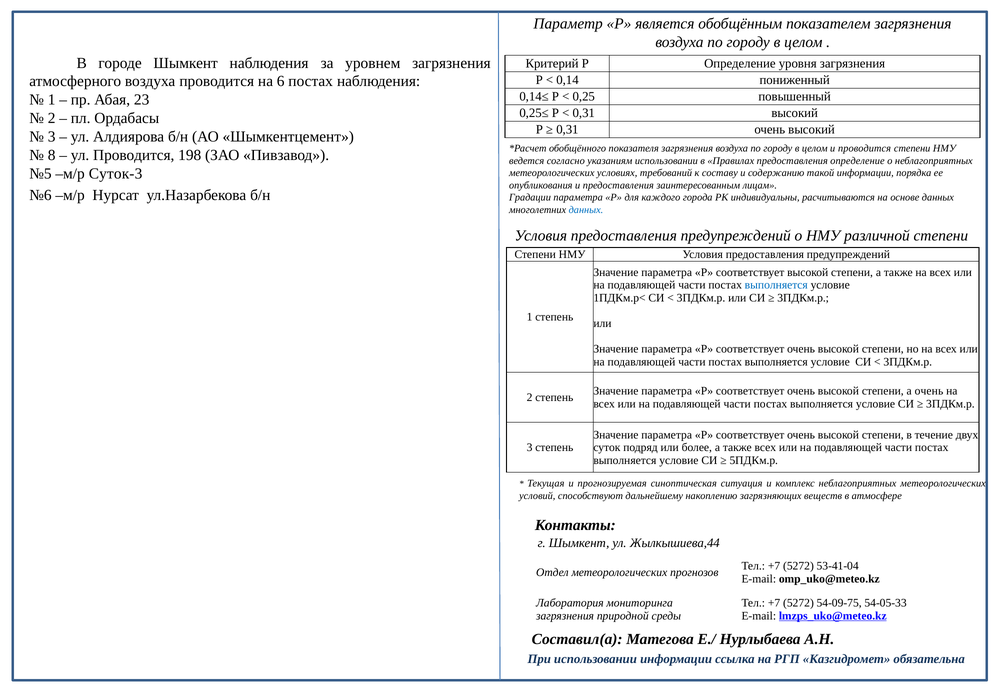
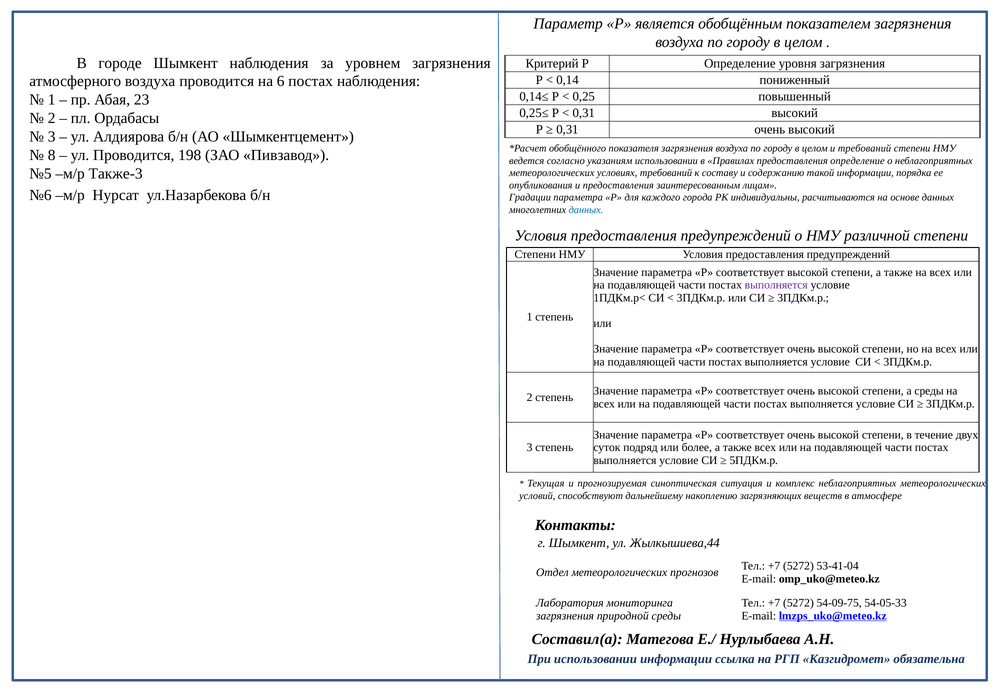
и проводится: проводится -> требований
Суток-3: Суток-3 -> Также-3
выполняется at (776, 285) colour: blue -> purple
а очень: очень -> среды
